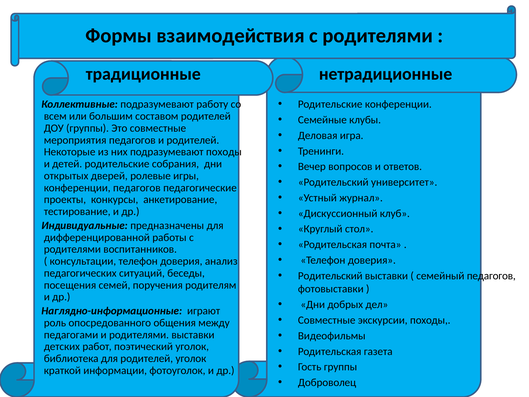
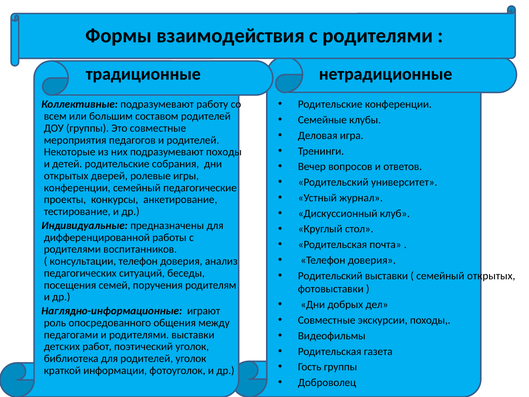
конференции педагогов: педагогов -> семейный
семейный педагогов: педагогов -> открытых
